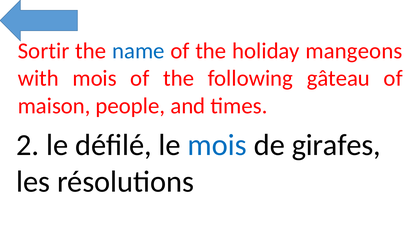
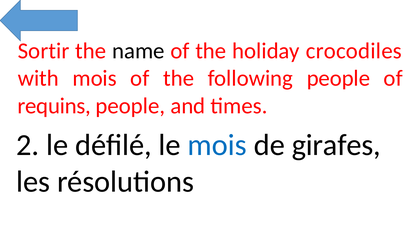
name colour: blue -> black
mangeons: mangeons -> crocodiles
following gâteau: gâteau -> people
maison: maison -> requins
